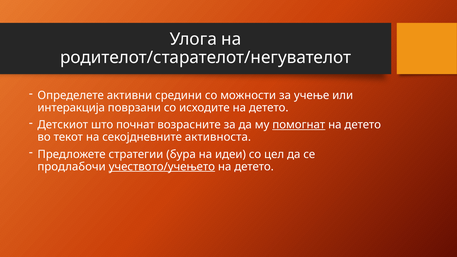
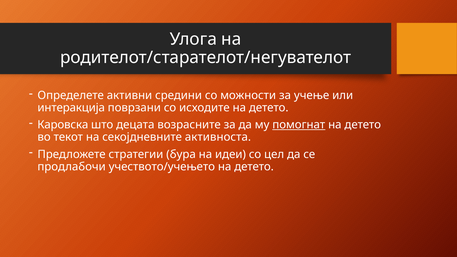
Детскиот: Детскиот -> Каровска
почнат: почнат -> децата
учеството/учењето underline: present -> none
